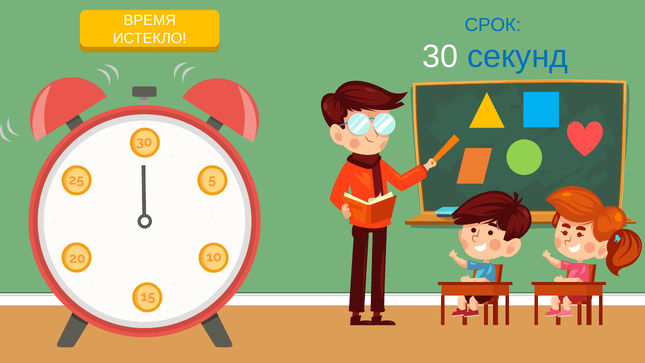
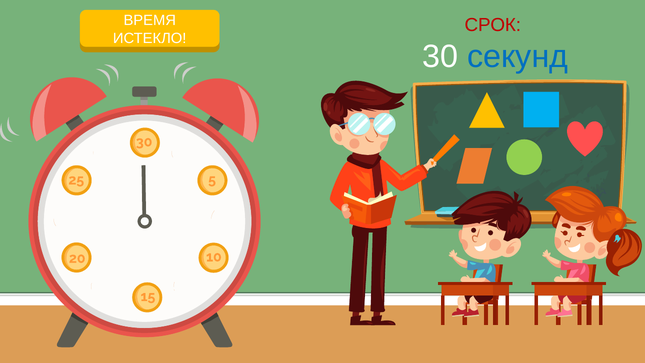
СРОК colour: blue -> red
